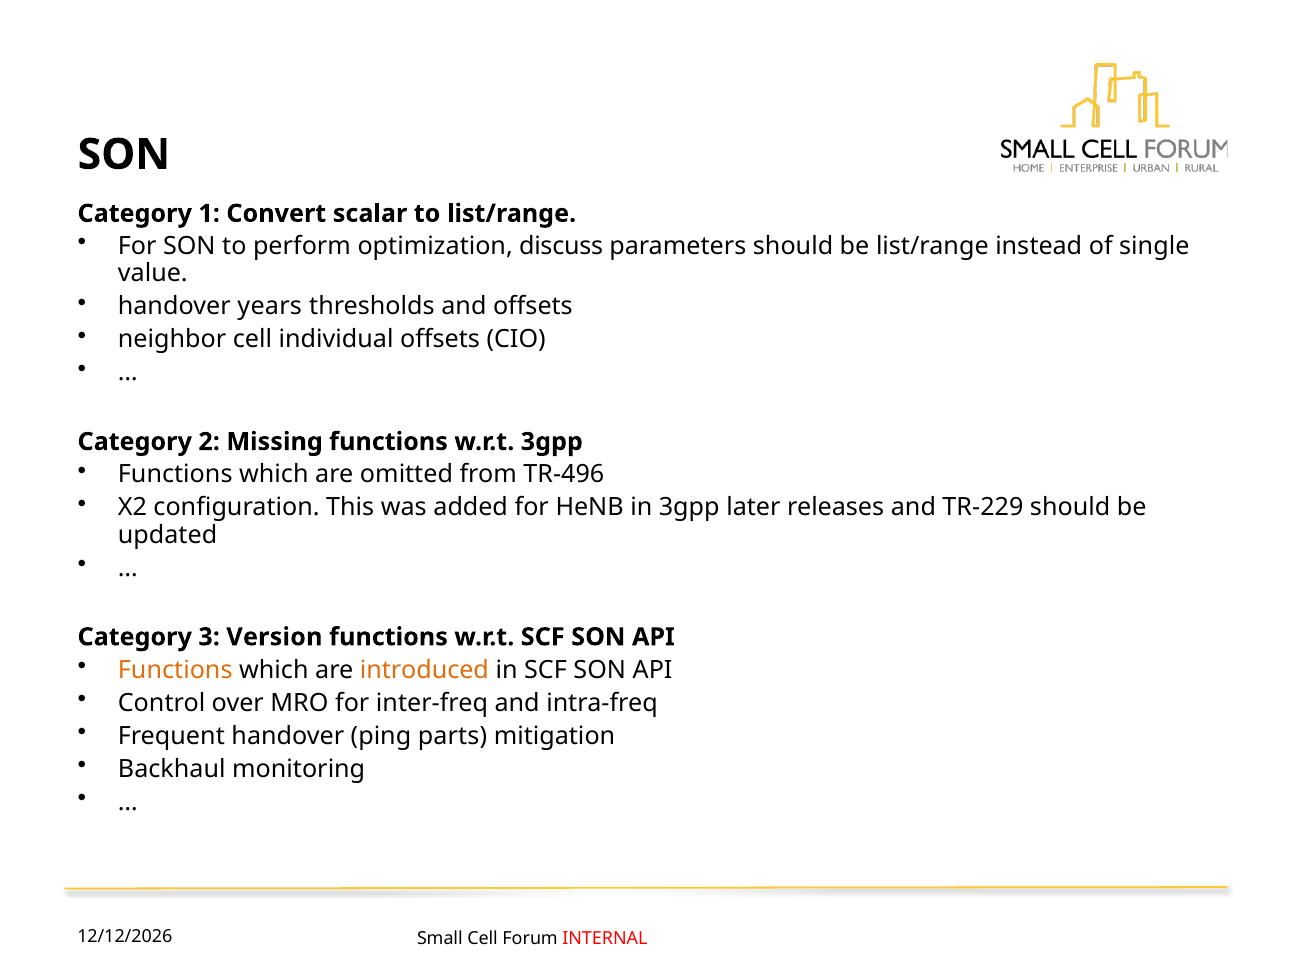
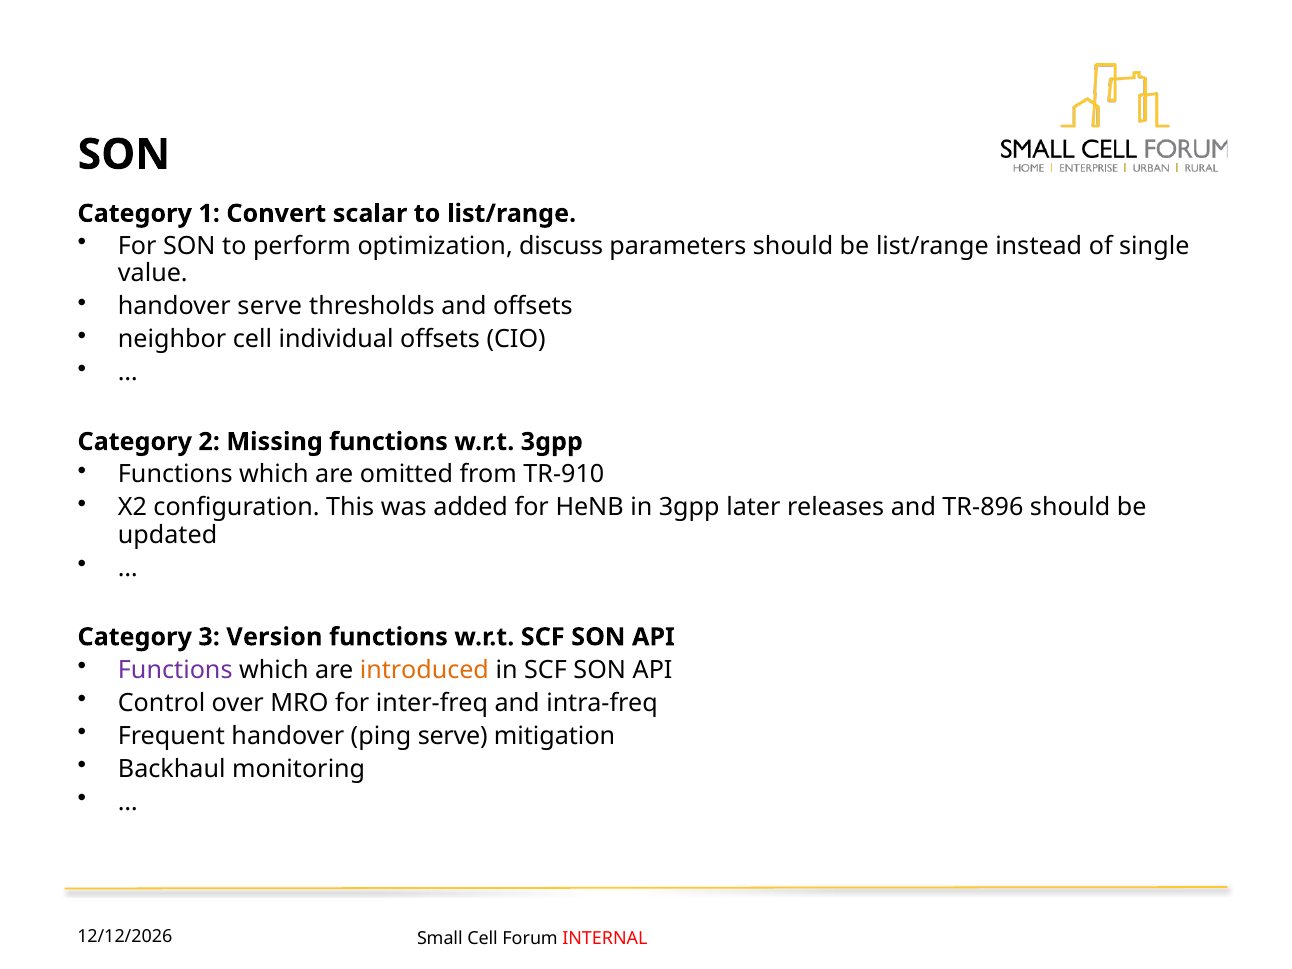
handover years: years -> serve
TR-496: TR-496 -> TR-910
TR-229: TR-229 -> TR-896
Functions at (175, 670) colour: orange -> purple
ping parts: parts -> serve
